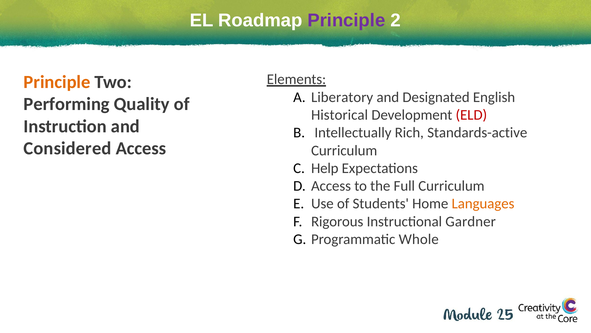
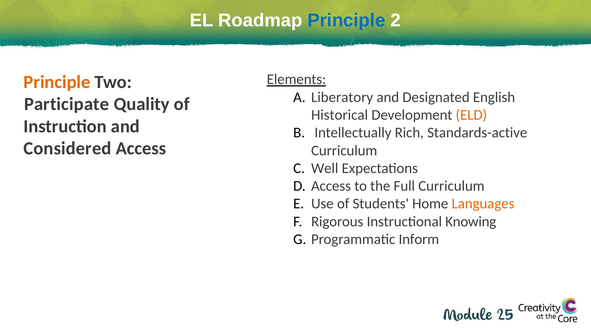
Principle at (346, 20) colour: purple -> blue
Performing: Performing -> Participate
ELD colour: red -> orange
Help: Help -> Well
Gardner: Gardner -> Knowing
Whole: Whole -> Inform
